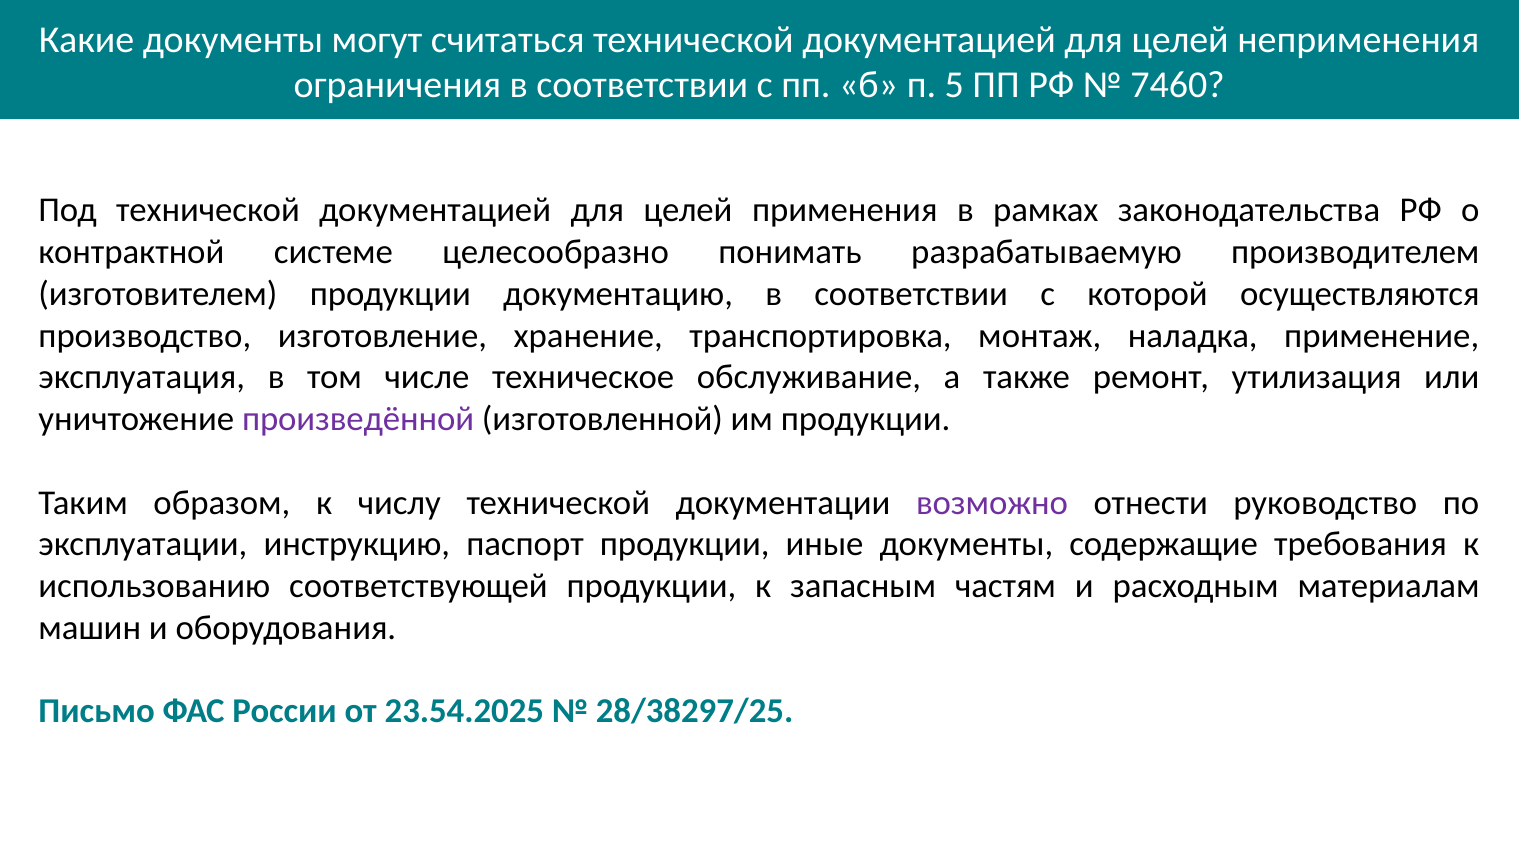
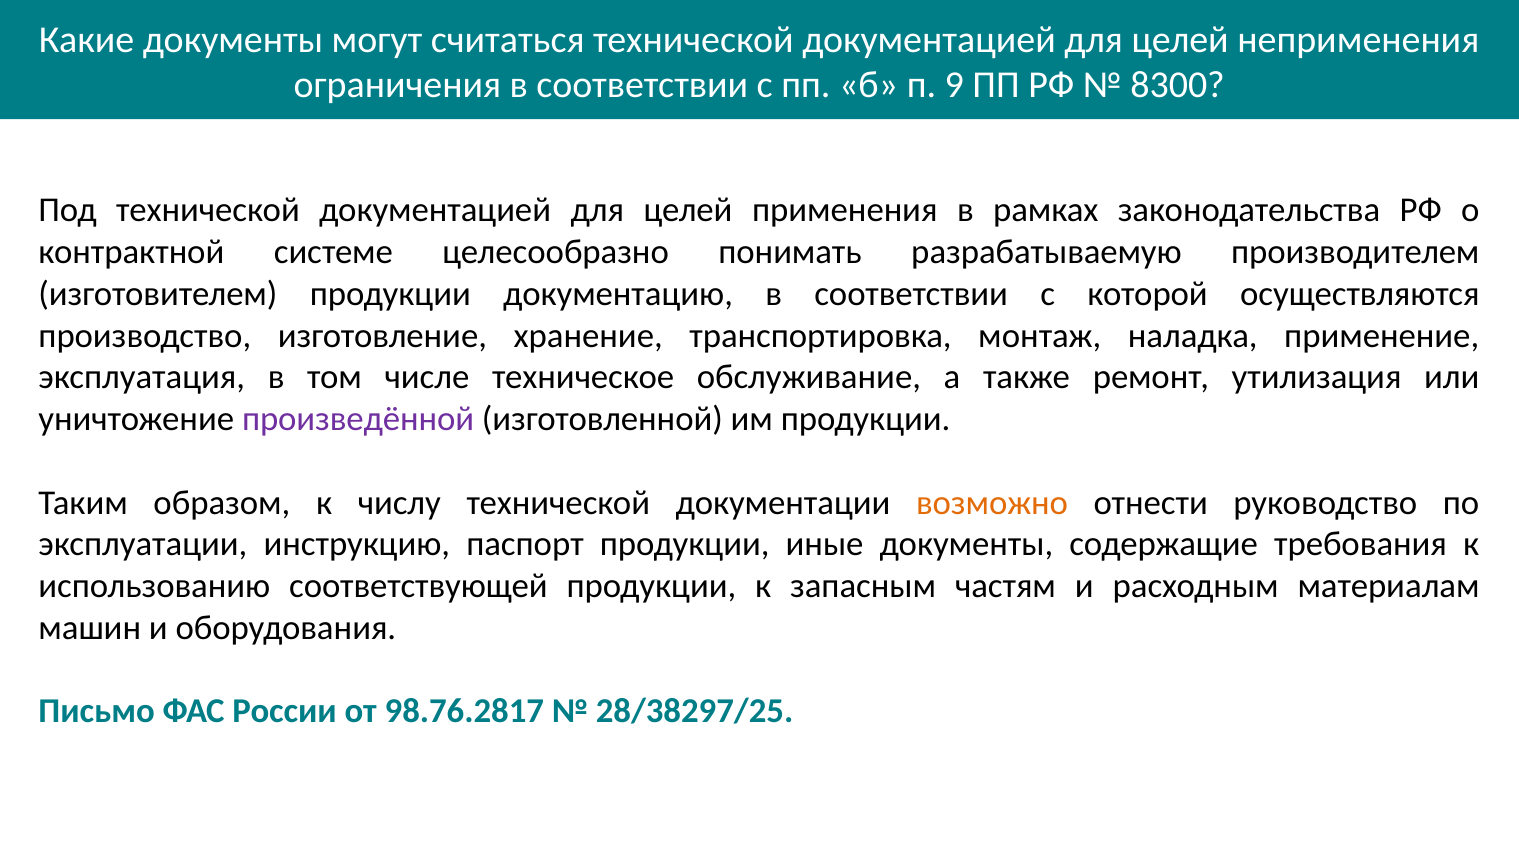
5: 5 -> 9
7460: 7460 -> 8300
возможно colour: purple -> orange
23.54.2025: 23.54.2025 -> 98.76.2817
